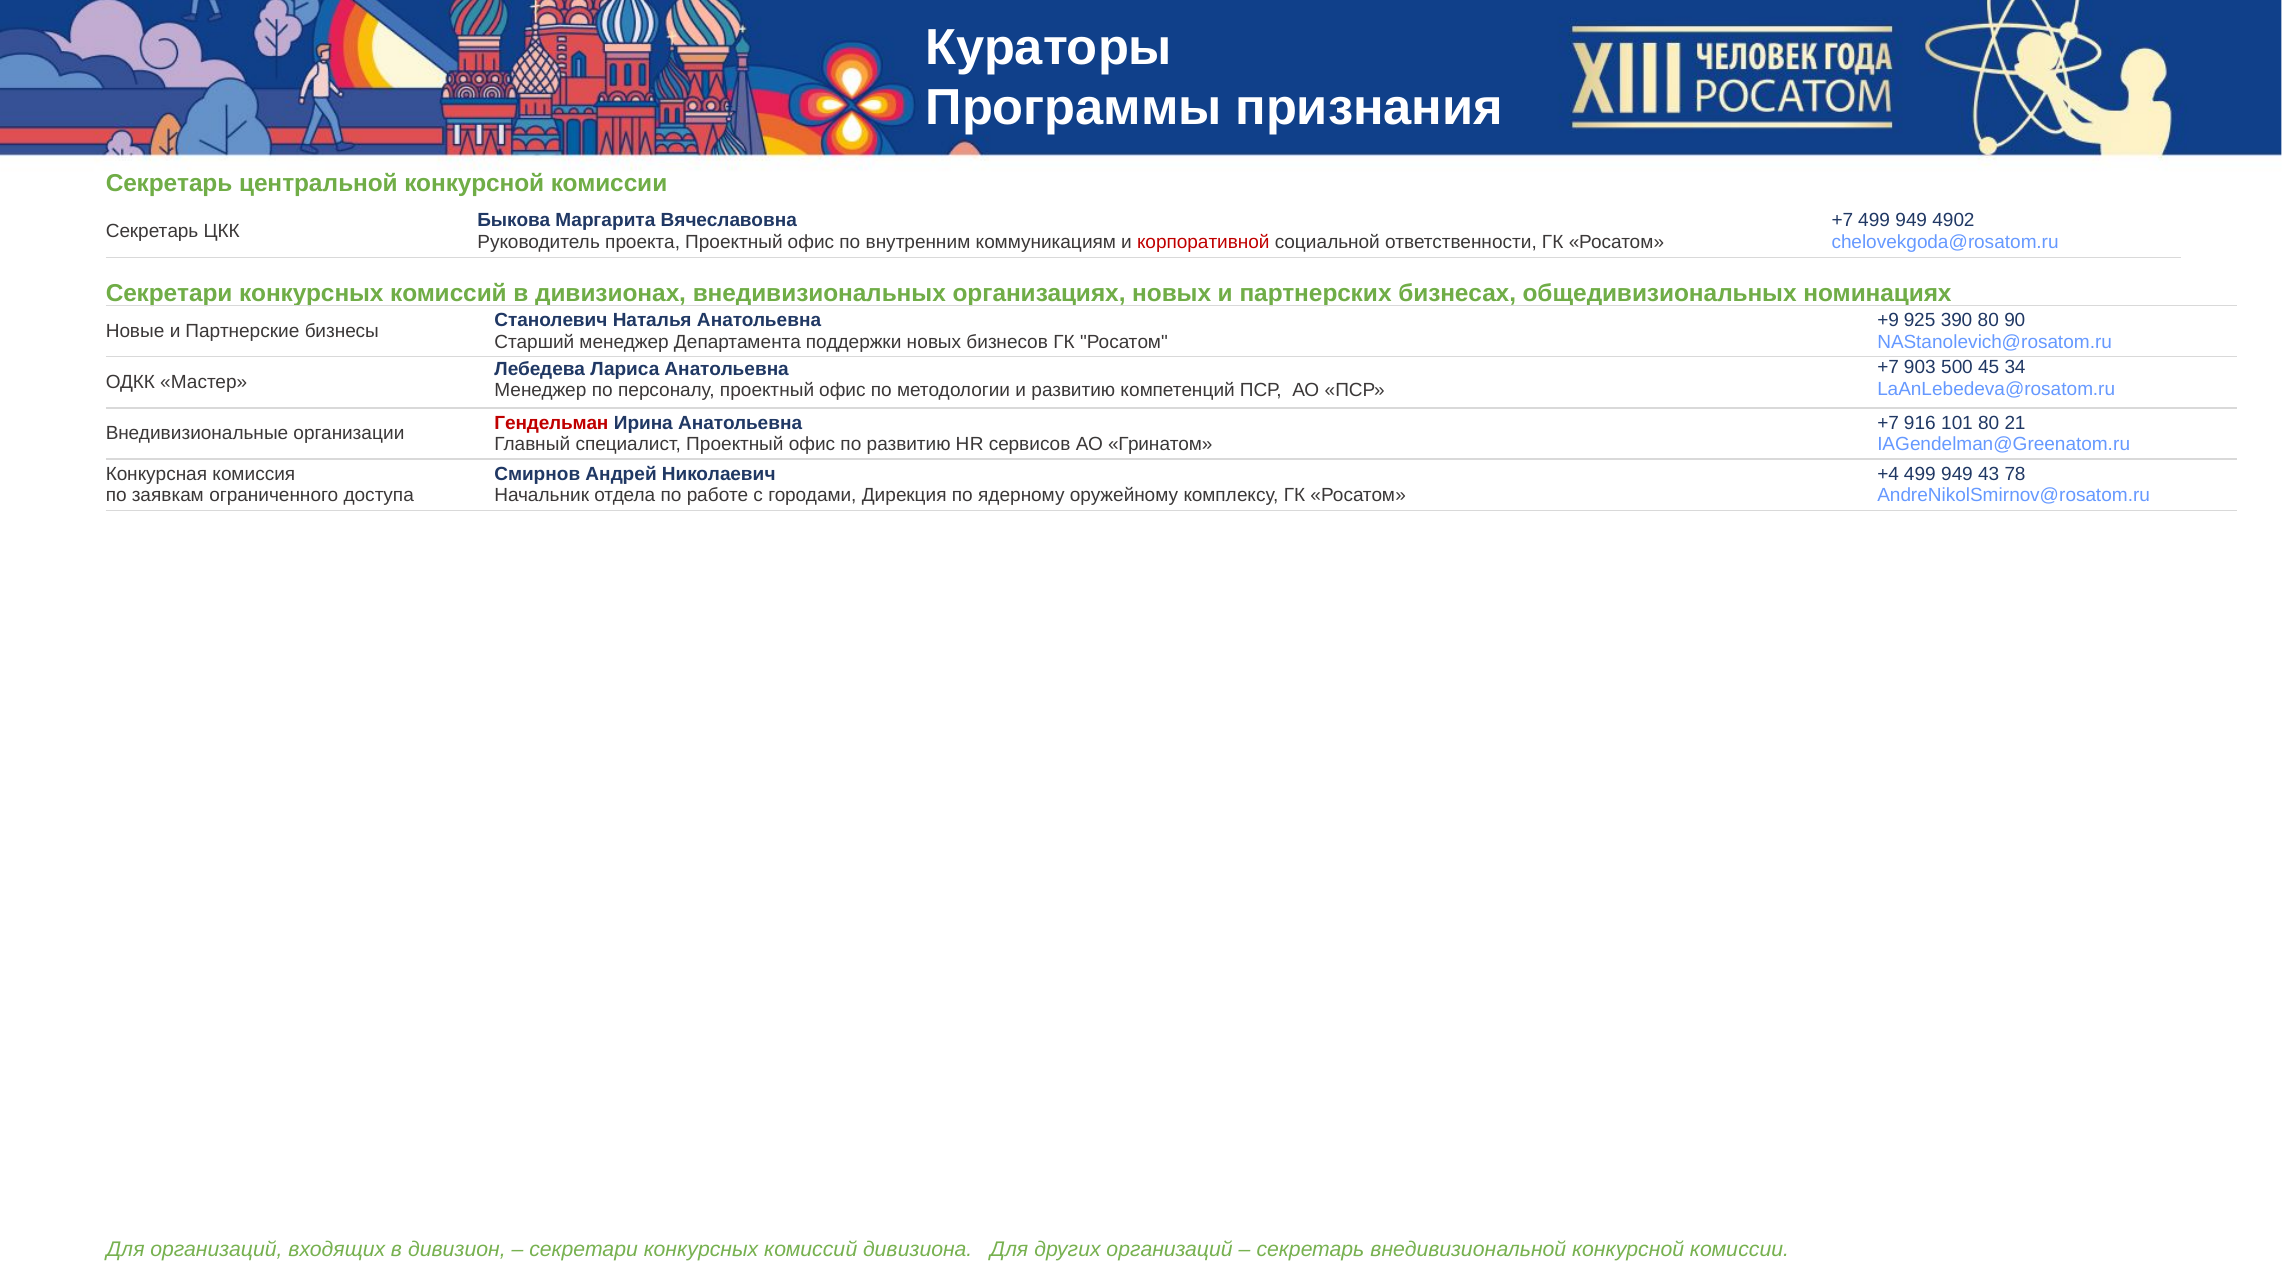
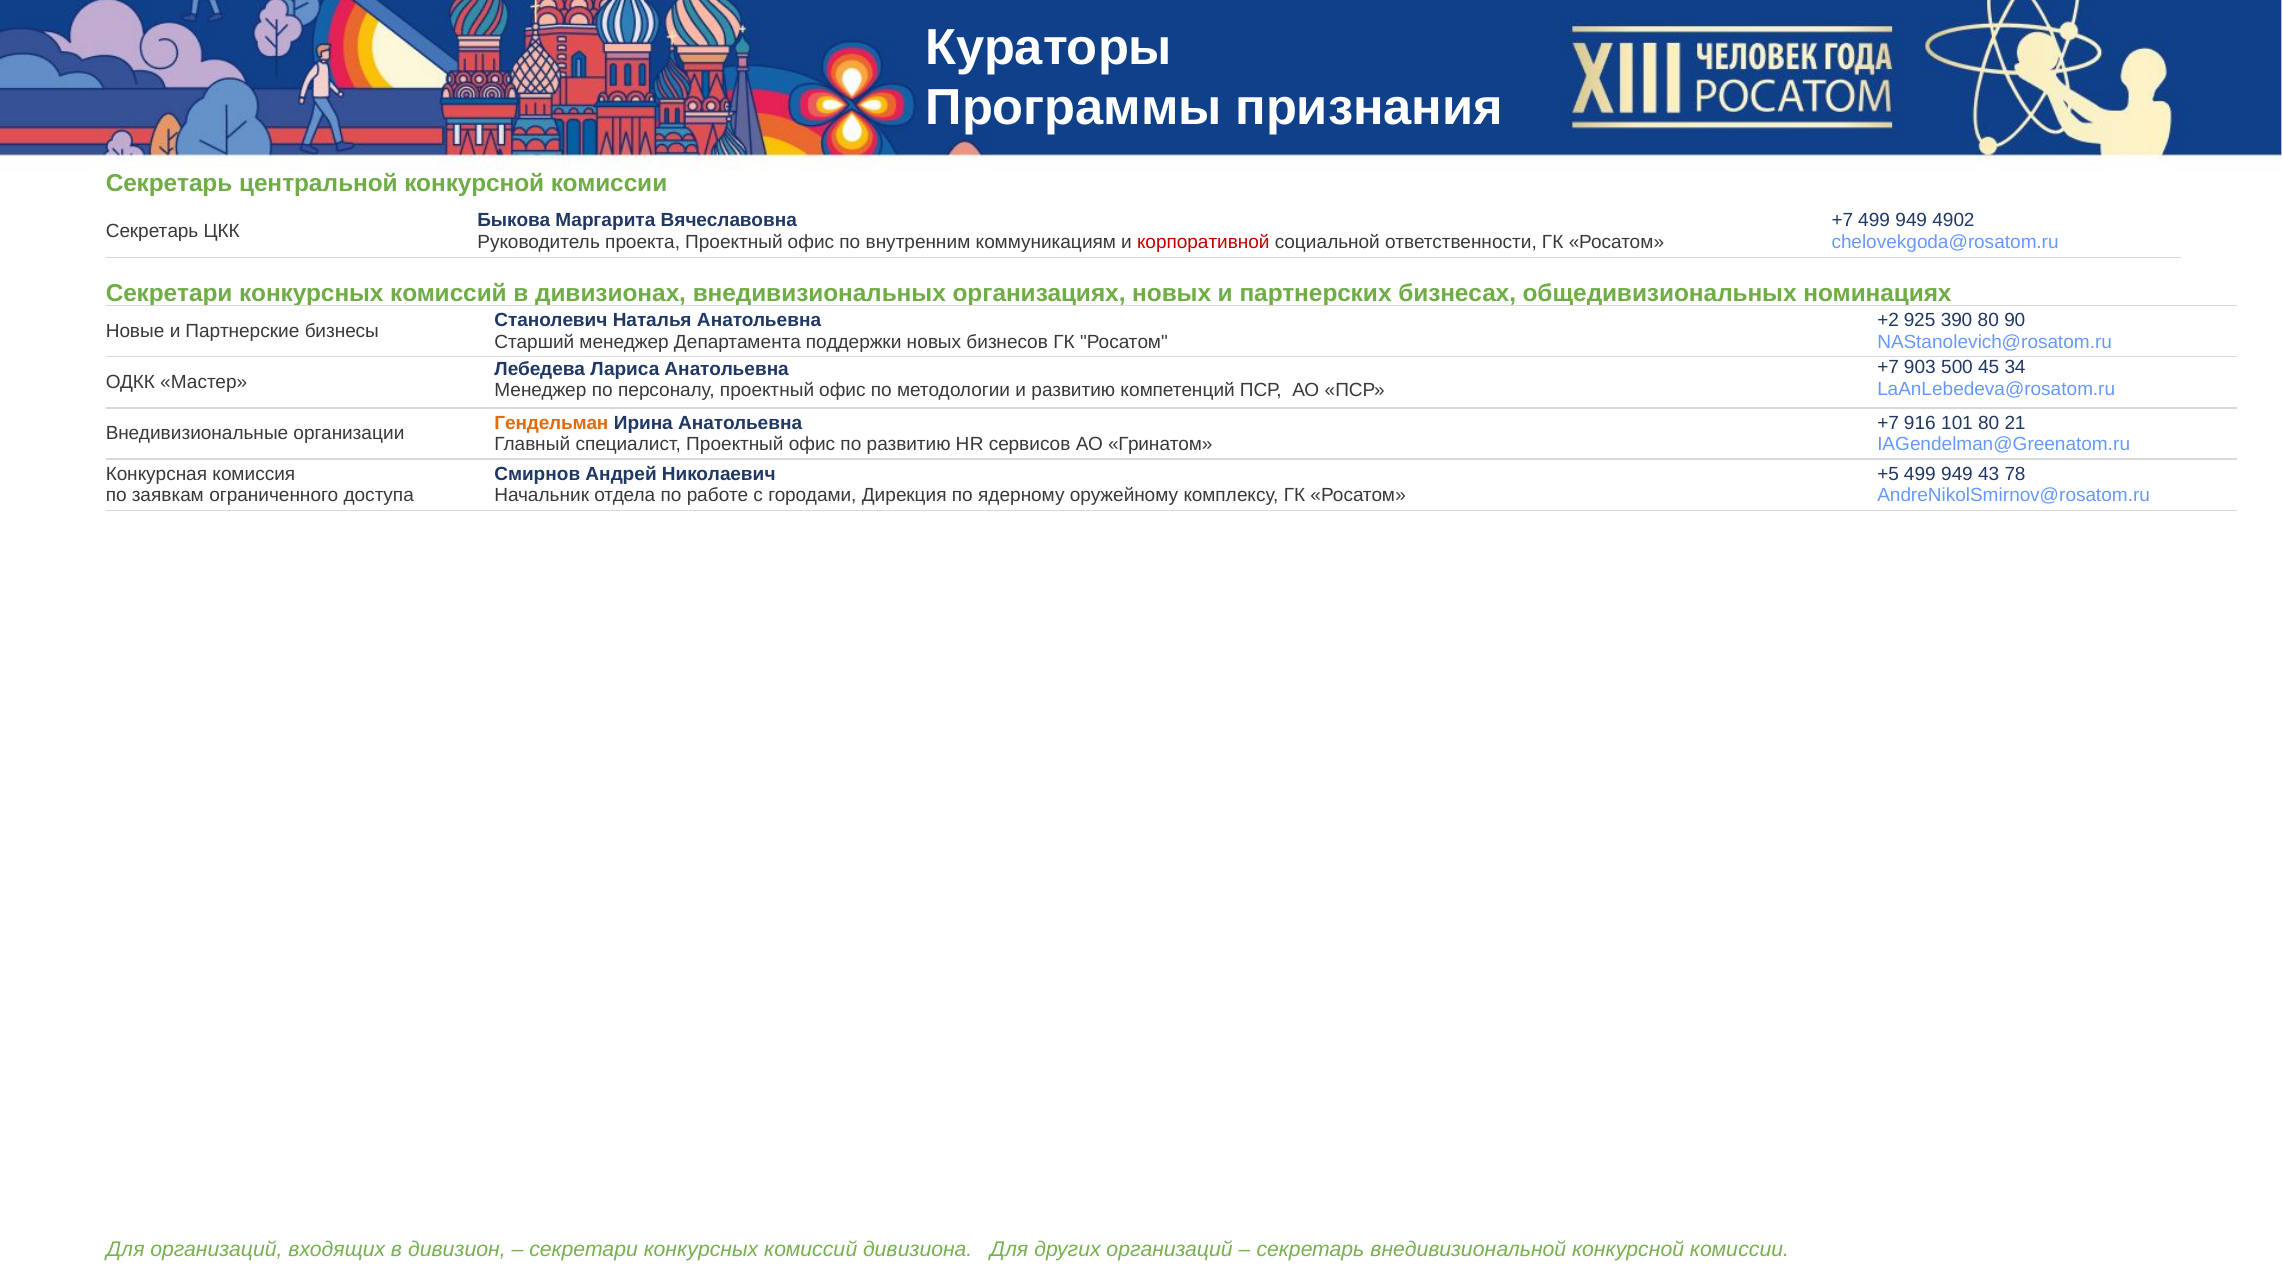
+9: +9 -> +2
Гендельман colour: red -> orange
+4: +4 -> +5
